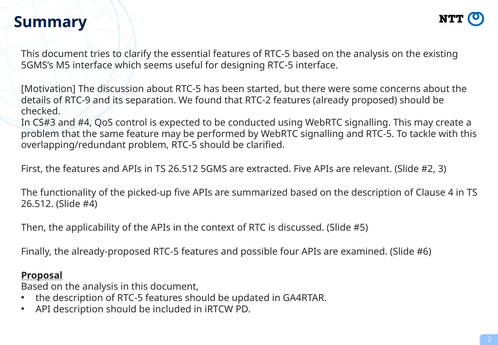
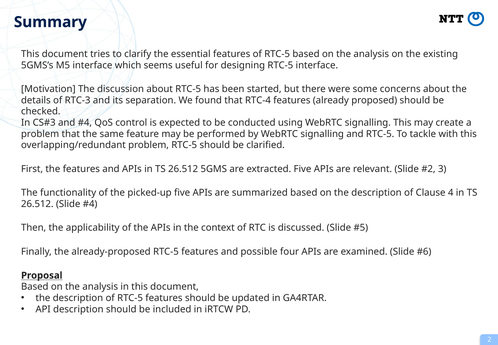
RTC-9: RTC-9 -> RTC-3
RTC-2: RTC-2 -> RTC-4
